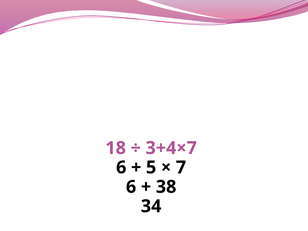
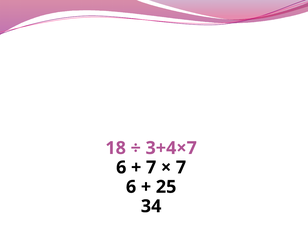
5 at (151, 167): 5 -> 7
38: 38 -> 25
